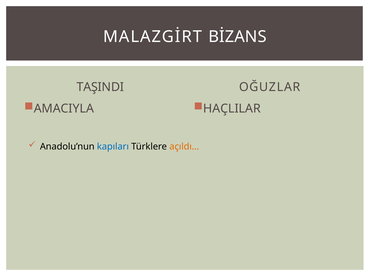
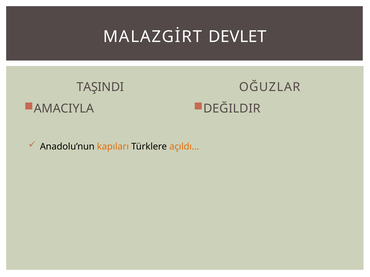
BİZANS: BİZANS -> DEVLET
HAÇLILAR: HAÇLILAR -> DEĞILDIR
kapıları colour: blue -> orange
